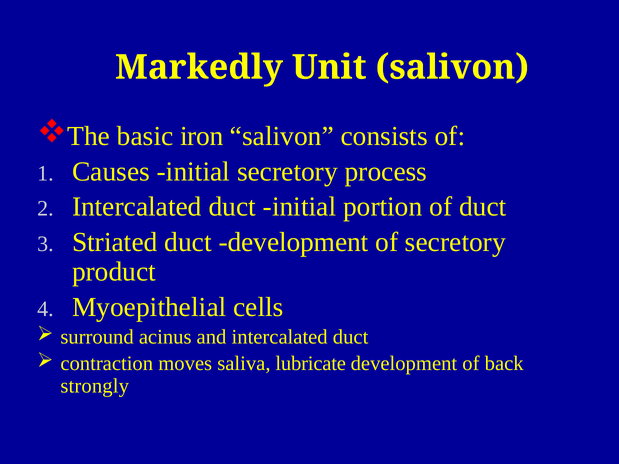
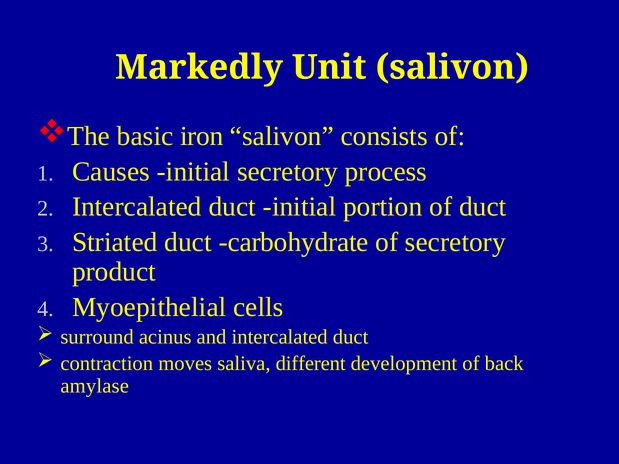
duct development: development -> carbohydrate
lubricate: lubricate -> different
strongly: strongly -> amylase
